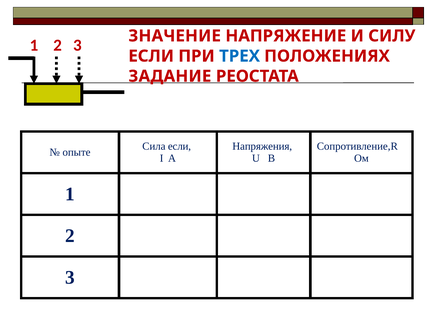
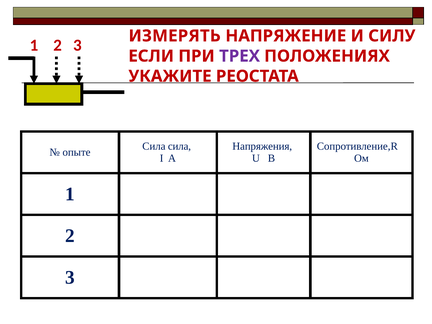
ЗНАЧЕНИЕ: ЗНАЧЕНИЕ -> ИЗМЕРЯТЬ
ТРЕХ colour: blue -> purple
ЗАДАНИЕ: ЗАДАНИЕ -> УКАЖИТЕ
Сила если: если -> сила
